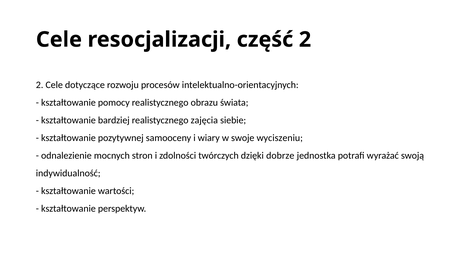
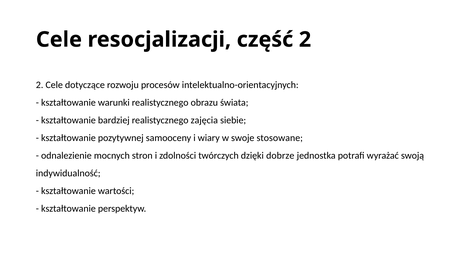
pomocy: pomocy -> warunki
wyciszeniu: wyciszeniu -> stosowane
